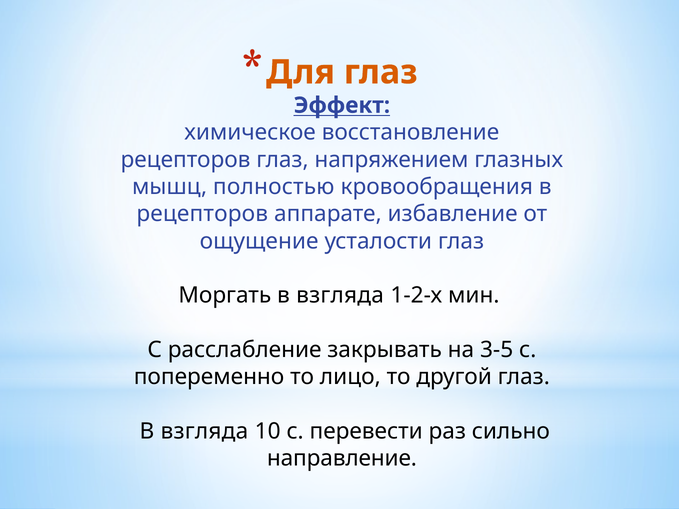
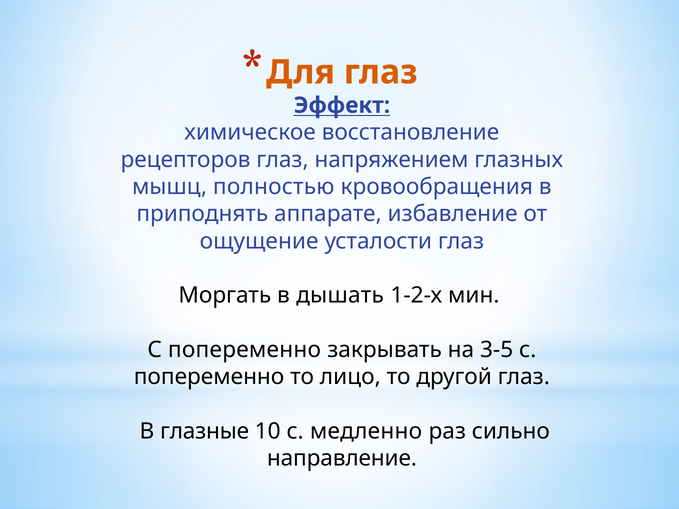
рецепторов at (202, 214): рецепторов -> приподнять
Моргать в взгляда: взгляда -> дышать
расслабление at (245, 350): расслабление -> попеременно
взгляда at (204, 431): взгляда -> глазные
перевести: перевести -> медленно
